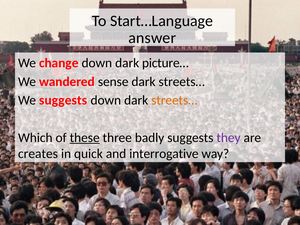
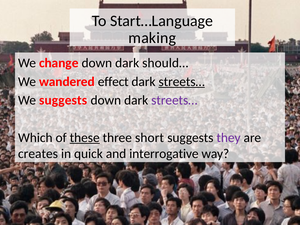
answer: answer -> making
picture…: picture… -> should…
sense: sense -> effect
streets… at (182, 82) underline: none -> present
streets… at (174, 100) colour: orange -> purple
badly: badly -> short
